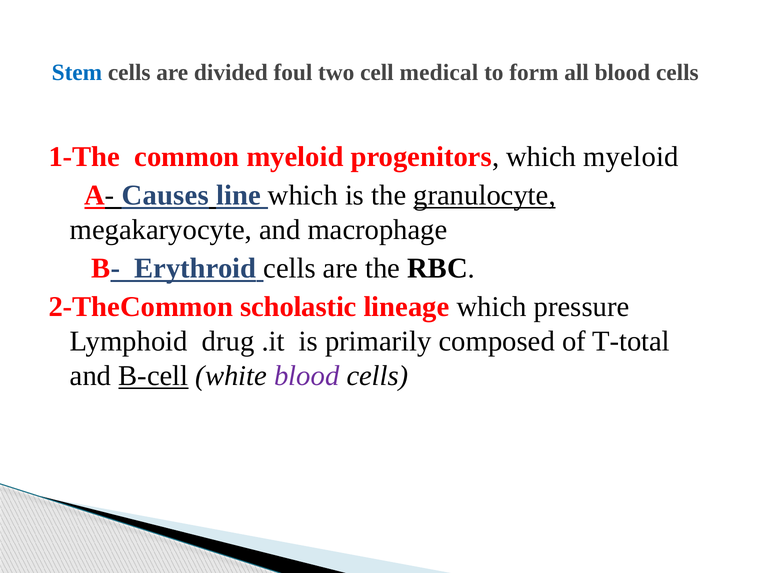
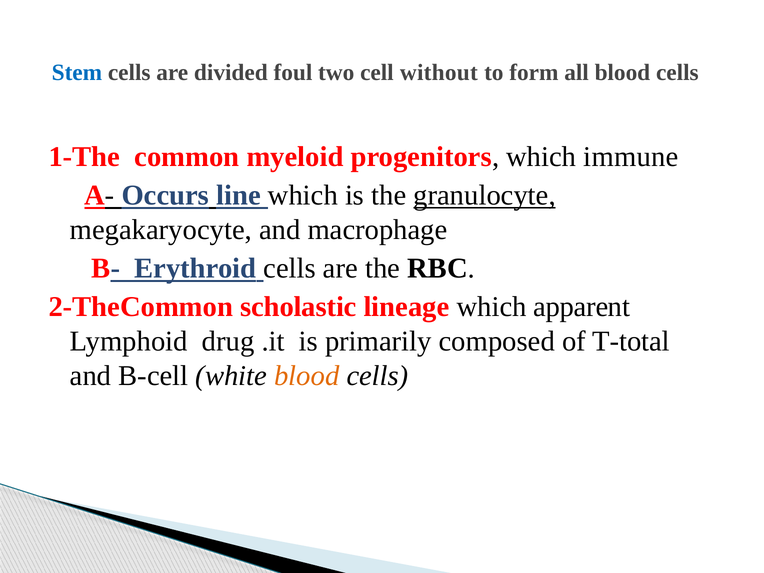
medical: medical -> without
which myeloid: myeloid -> immune
Causes: Causes -> Occurs
pressure: pressure -> apparent
B-cell underline: present -> none
blood at (307, 376) colour: purple -> orange
